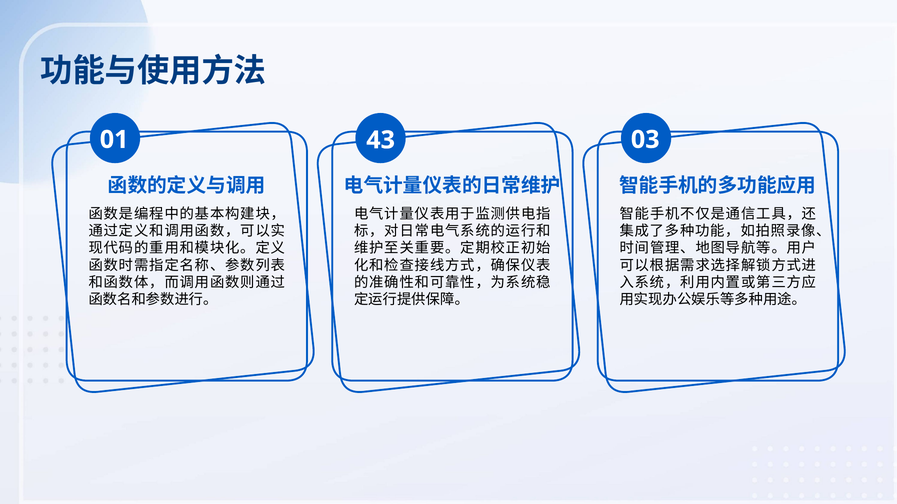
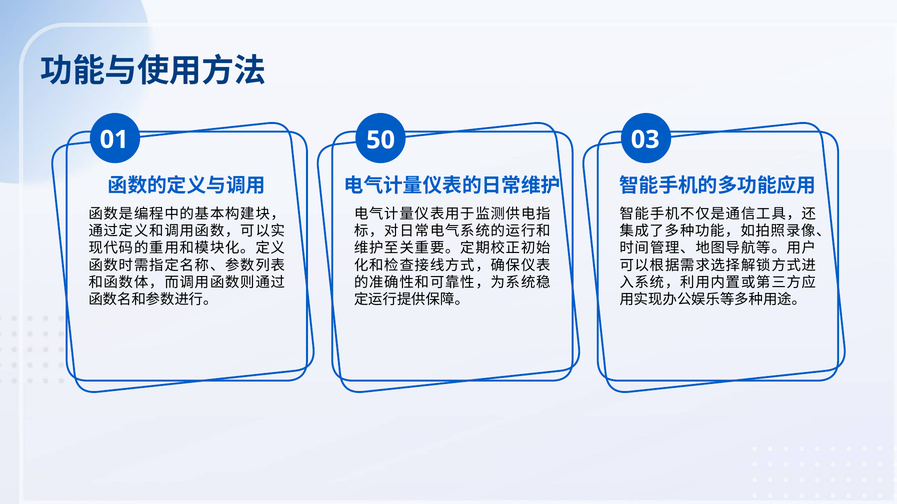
43: 43 -> 50
